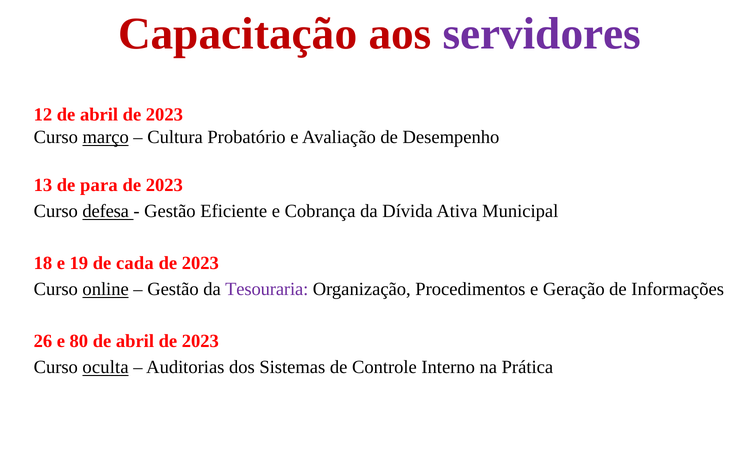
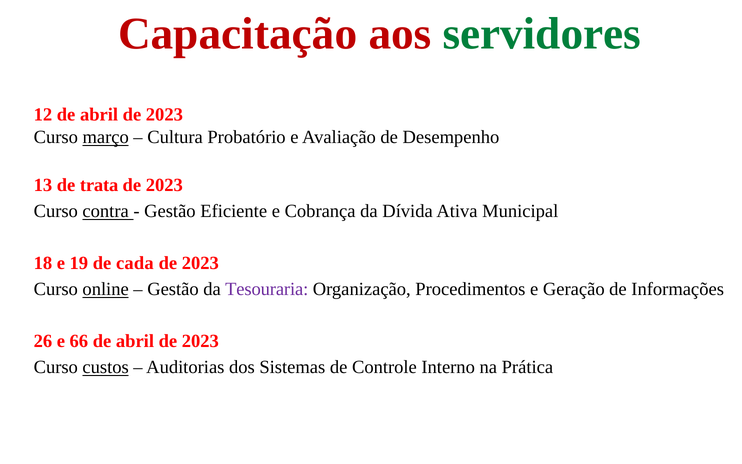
servidores colour: purple -> green
para: para -> trata
defesa: defesa -> contra
80: 80 -> 66
oculta: oculta -> custos
